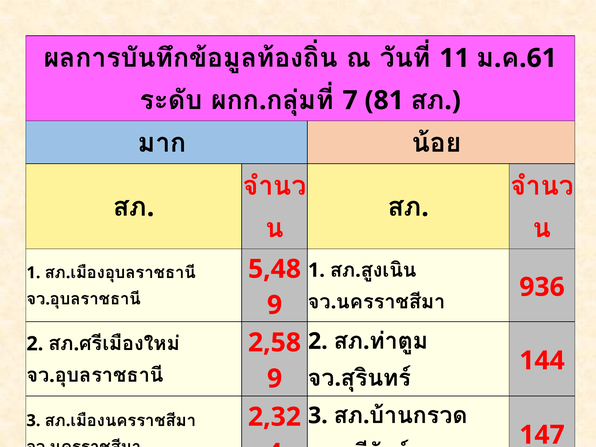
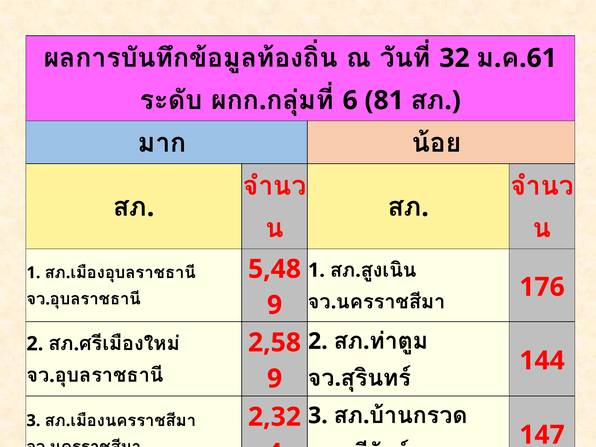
11: 11 -> 32
7: 7 -> 6
936: 936 -> 176
